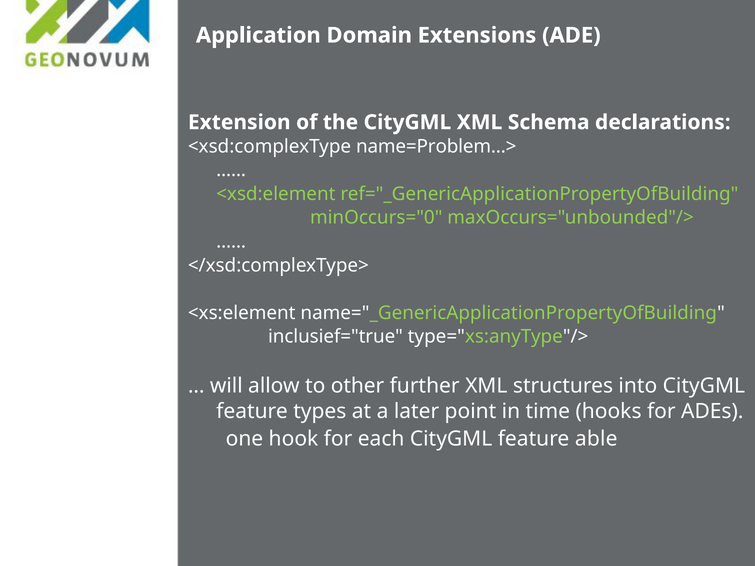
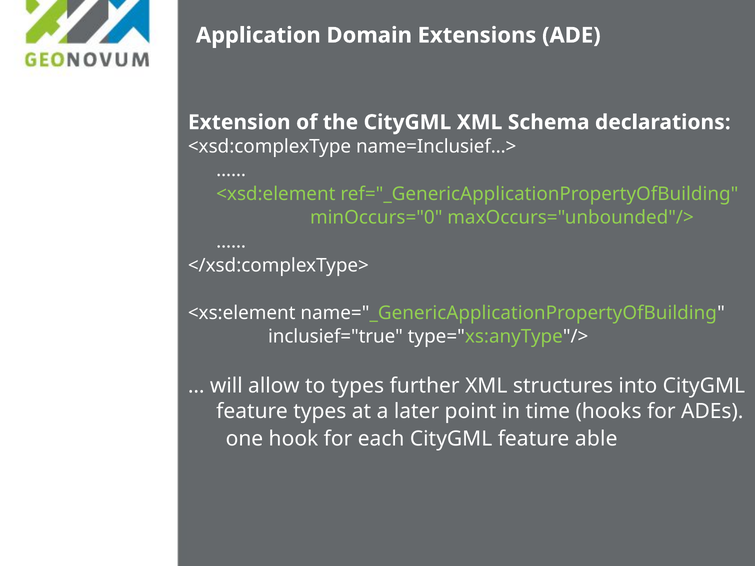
name=Problem…>: name=Problem…> -> name=Inclusief…>
to other: other -> types
